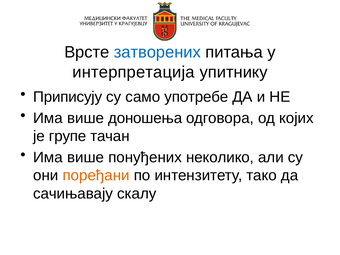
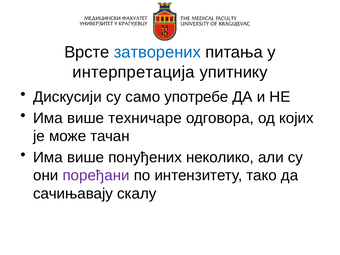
Приписују: Приписују -> Дискусији
доношења: доношења -> техничаре
групе: групе -> може
поређани colour: orange -> purple
